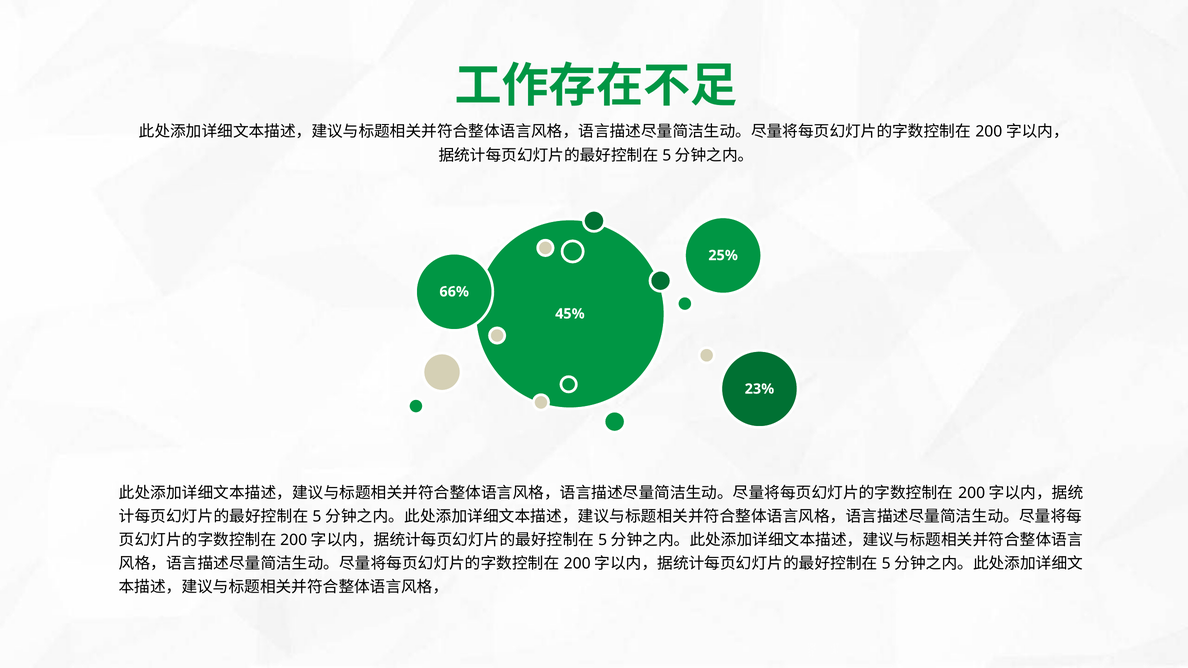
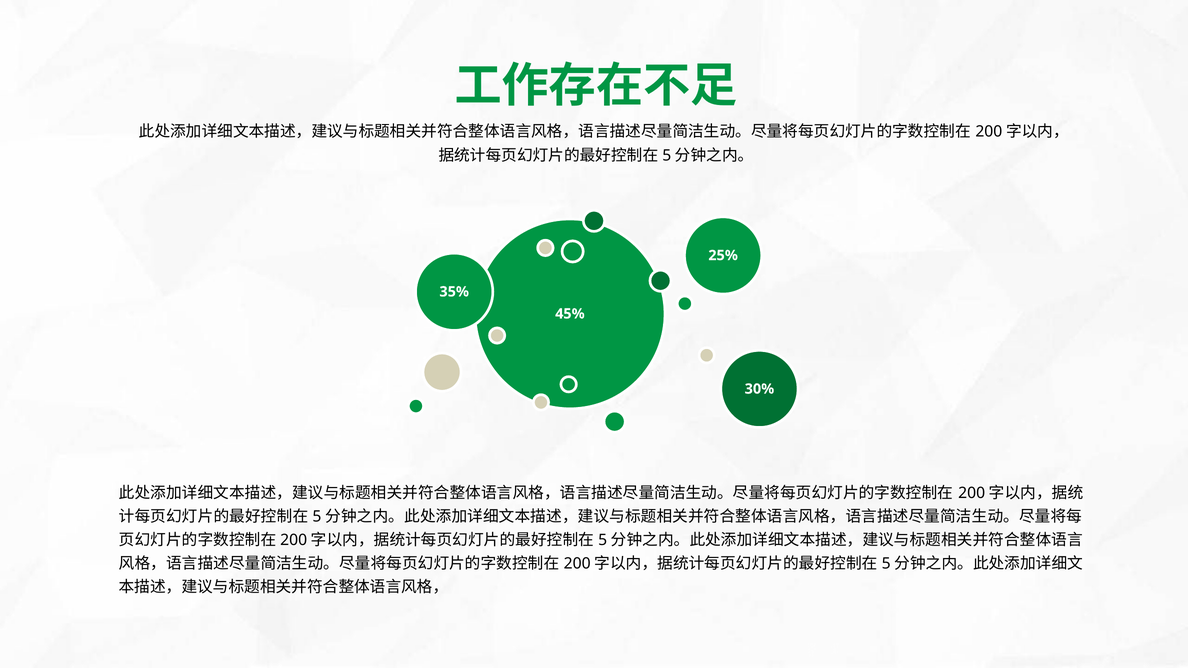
66%: 66% -> 35%
23%: 23% -> 30%
